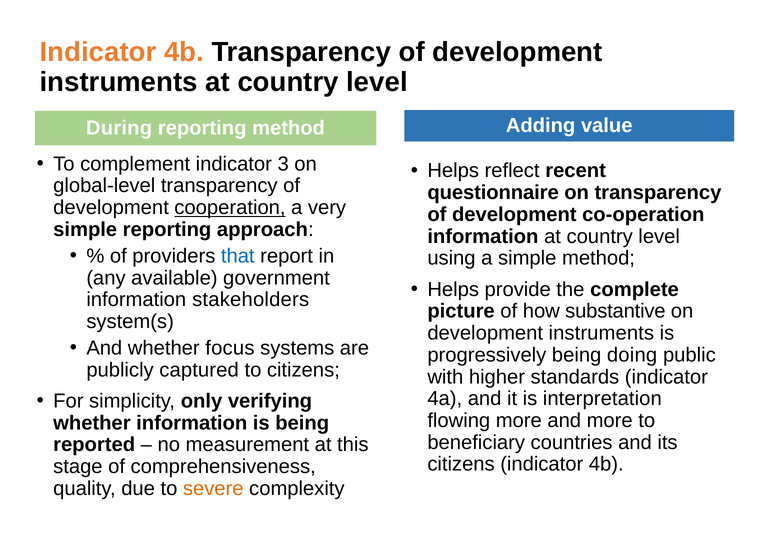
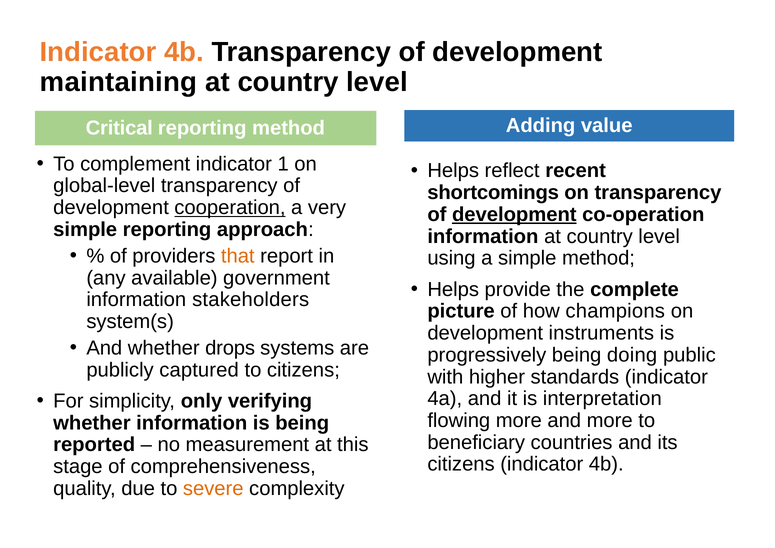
instruments at (119, 82): instruments -> maintaining
During: During -> Critical
3: 3 -> 1
questionnaire: questionnaire -> shortcomings
development at (514, 215) underline: none -> present
that colour: blue -> orange
substantive: substantive -> champions
focus: focus -> drops
